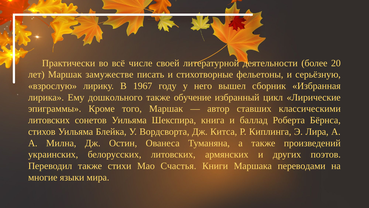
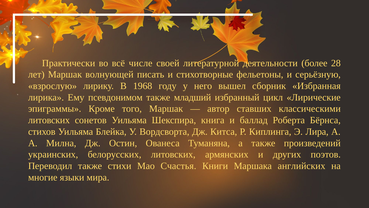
20: 20 -> 28
замужестве: замужестве -> волнующей
1967: 1967 -> 1968
дошкольного: дошкольного -> псевдонимом
обучение: обучение -> младший
переводами: переводами -> английских
